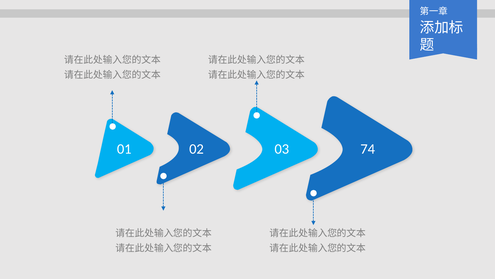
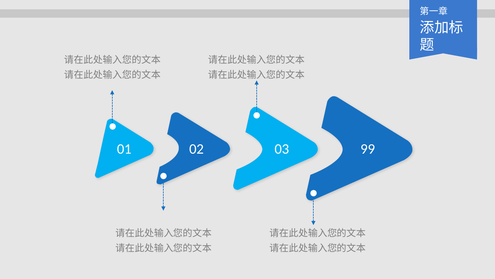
74: 74 -> 99
